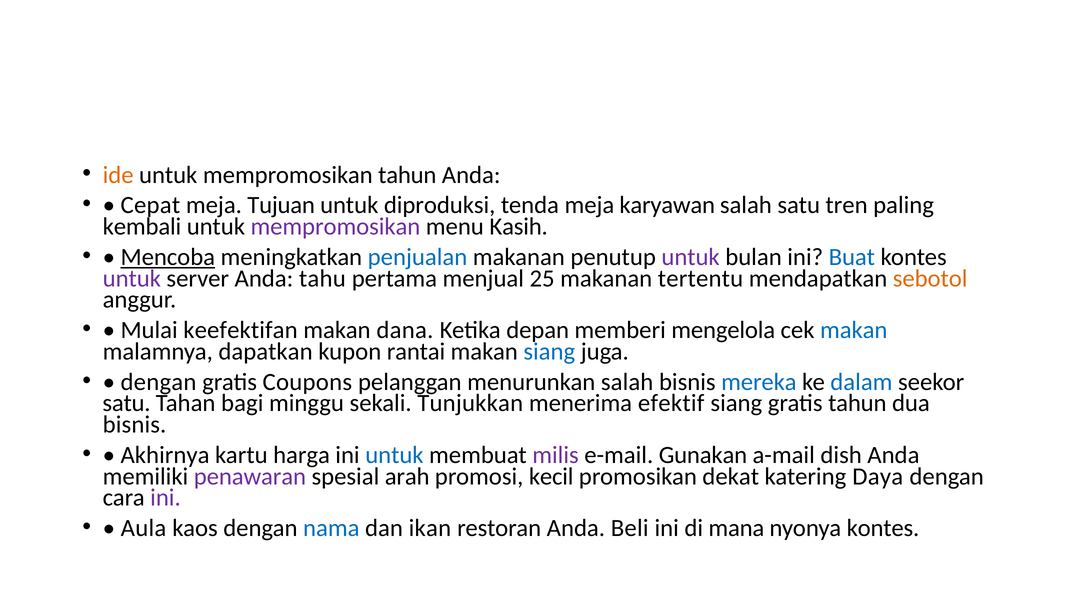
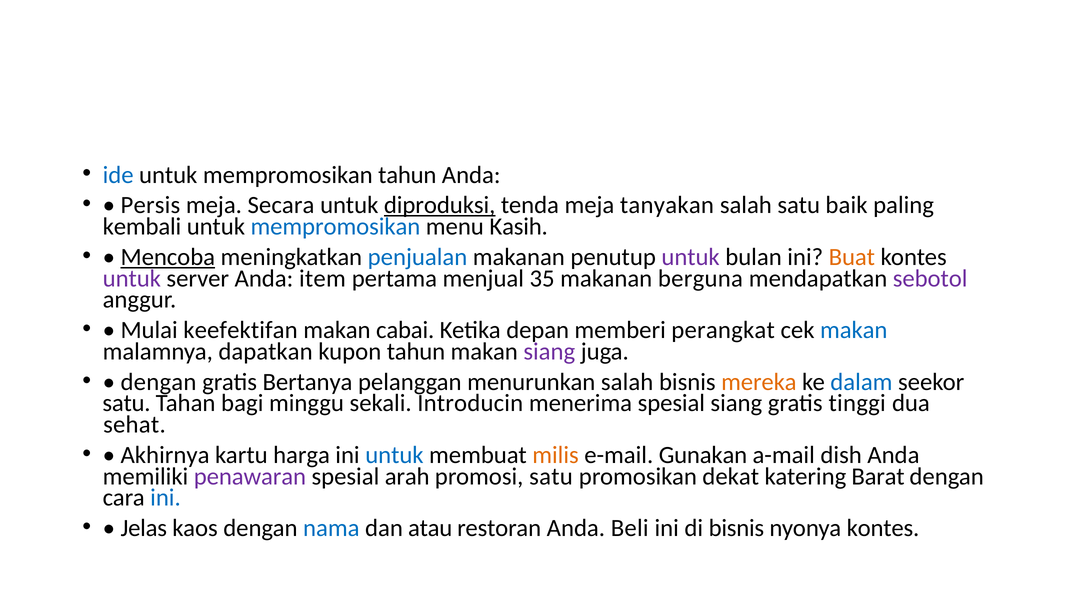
ide colour: orange -> blue
Cepat: Cepat -> Persis
Tujuan: Tujuan -> Secara
diproduksi underline: none -> present
karyawan: karyawan -> tanyakan
tren: tren -> baik
mempromosikan at (335, 227) colour: purple -> blue
Buat colour: blue -> orange
tahu: tahu -> item
25: 25 -> 35
tertentu: tertentu -> berguna
sebotol colour: orange -> purple
dana: dana -> cabai
mengelola: mengelola -> perangkat
kupon rantai: rantai -> tahun
siang at (549, 352) colour: blue -> purple
Coupons: Coupons -> Bertanya
mereka colour: blue -> orange
Tunjukkan: Tunjukkan -> Introducin
menerima efektif: efektif -> spesial
gratis tahun: tahun -> tinggi
bisnis at (135, 425): bisnis -> sehat
milis colour: purple -> orange
promosi kecil: kecil -> satu
Daya: Daya -> Barat
ini at (165, 498) colour: purple -> blue
Aula: Aula -> Jelas
ikan: ikan -> atau
di mana: mana -> bisnis
